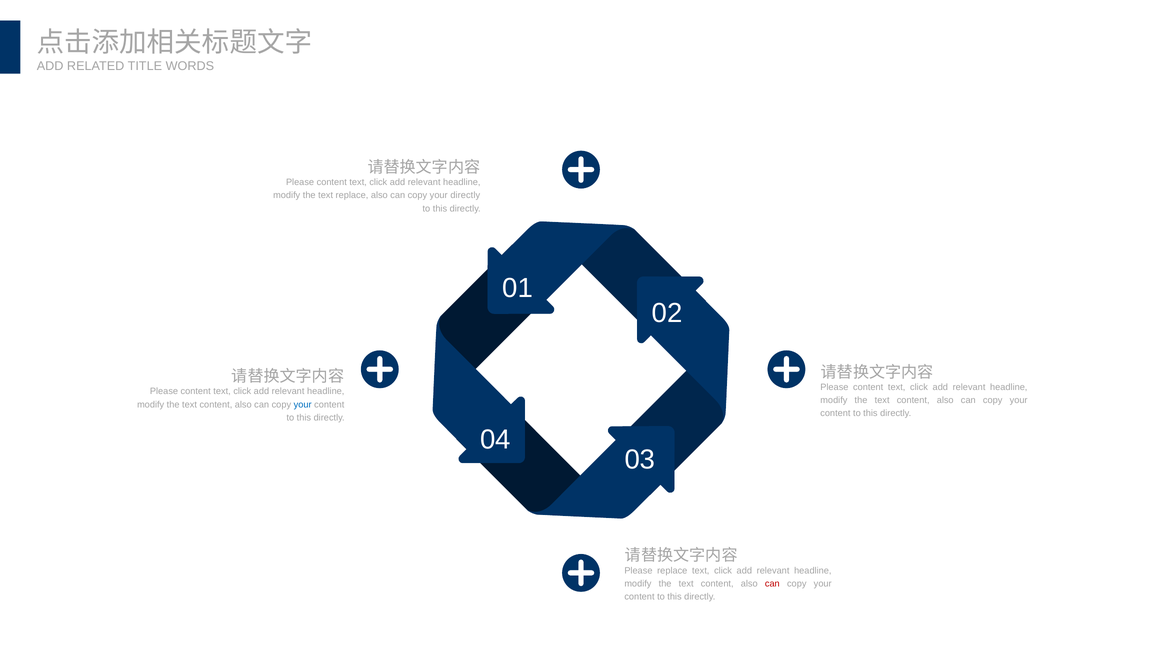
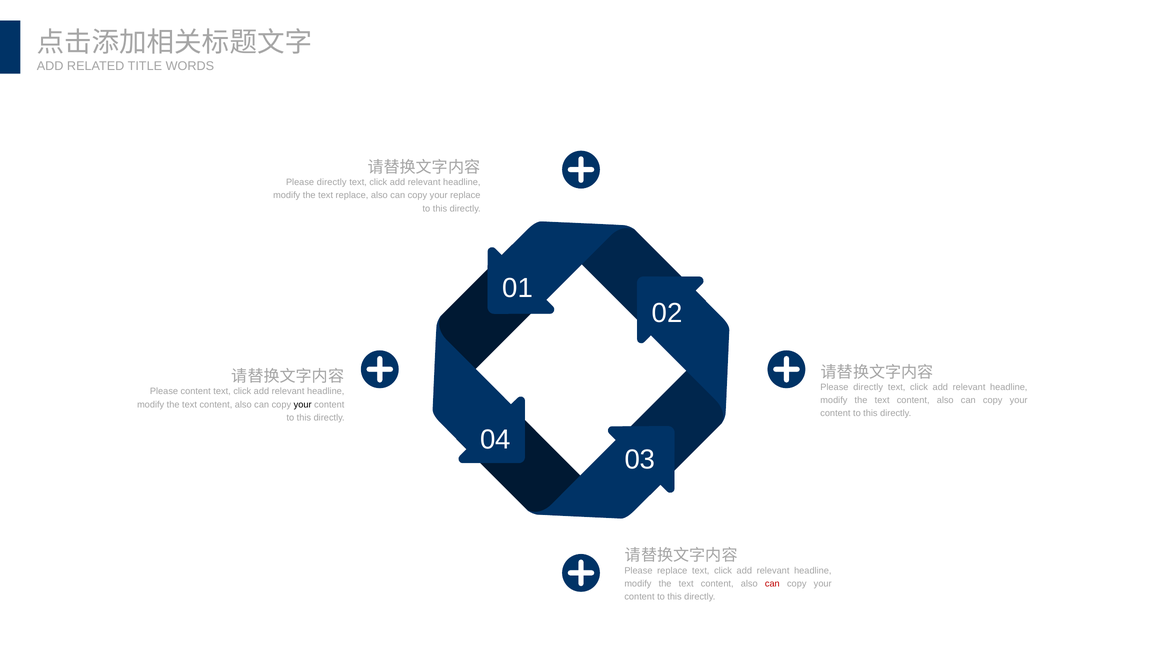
content at (332, 182): content -> directly
your directly: directly -> replace
content at (868, 387): content -> directly
your at (303, 404) colour: blue -> black
